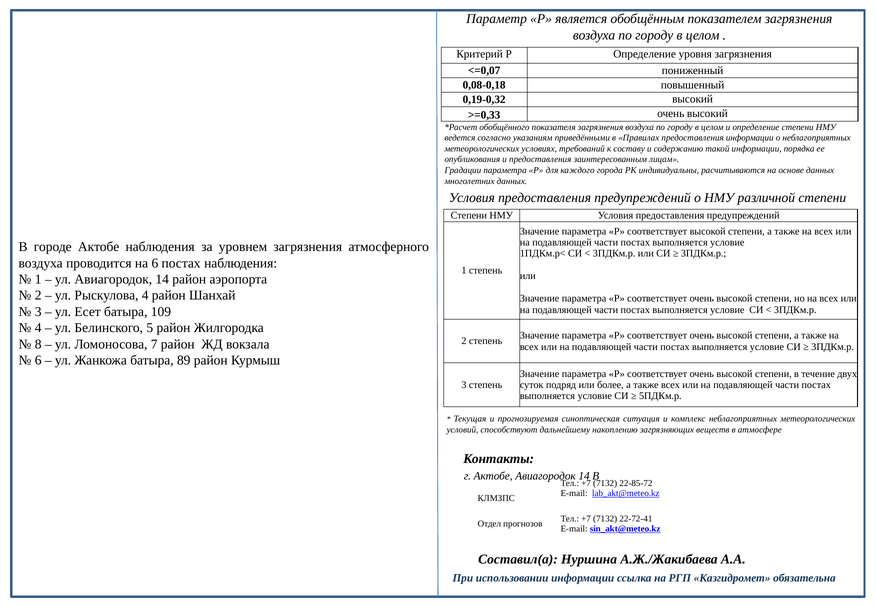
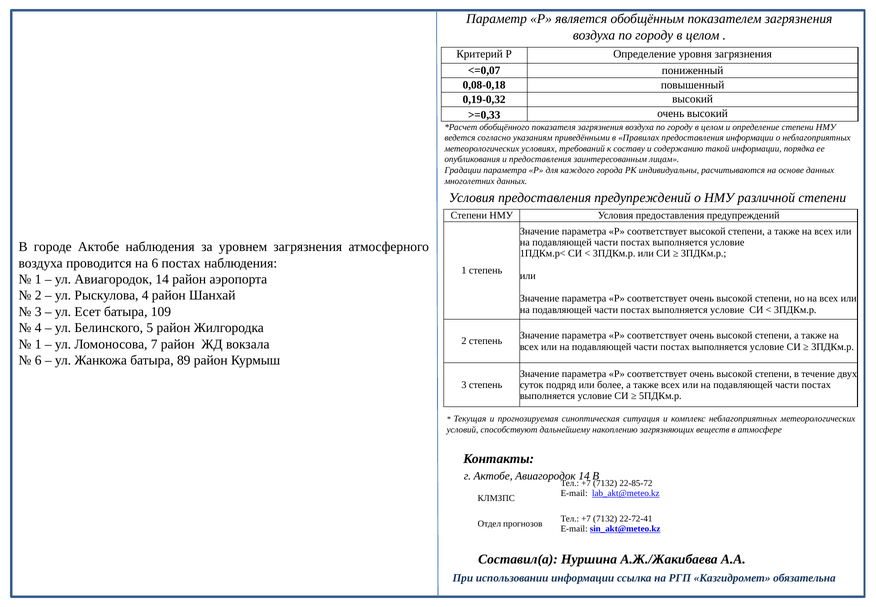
8 at (38, 344): 8 -> 1
